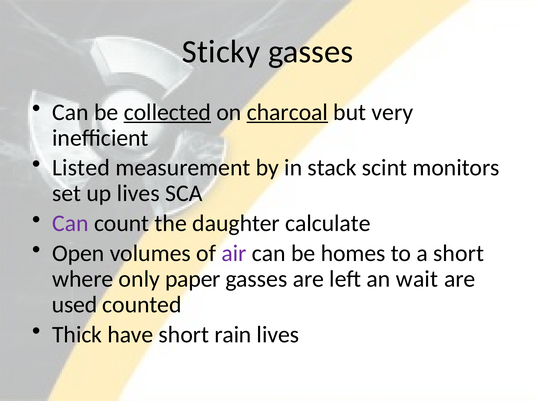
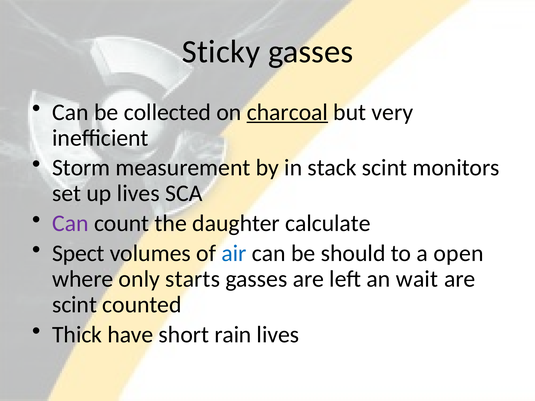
collected underline: present -> none
Listed: Listed -> Storm
Open: Open -> Spect
air colour: purple -> blue
homes: homes -> should
a short: short -> open
paper: paper -> starts
used at (75, 305): used -> scint
